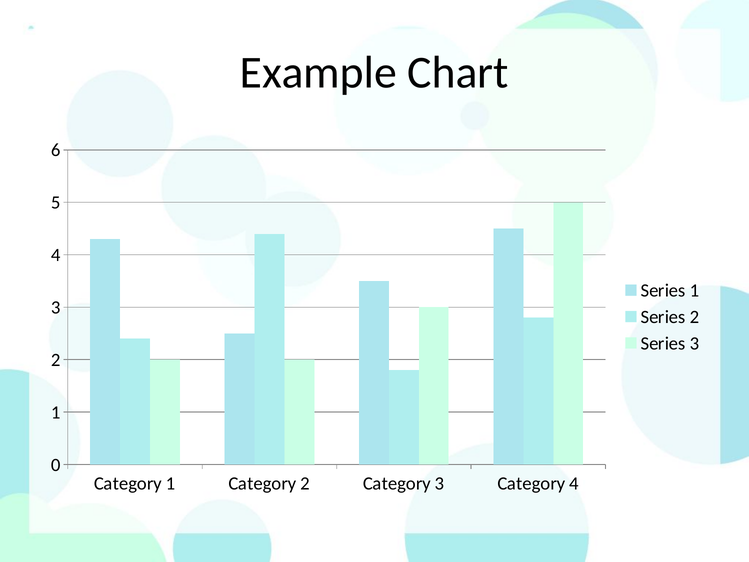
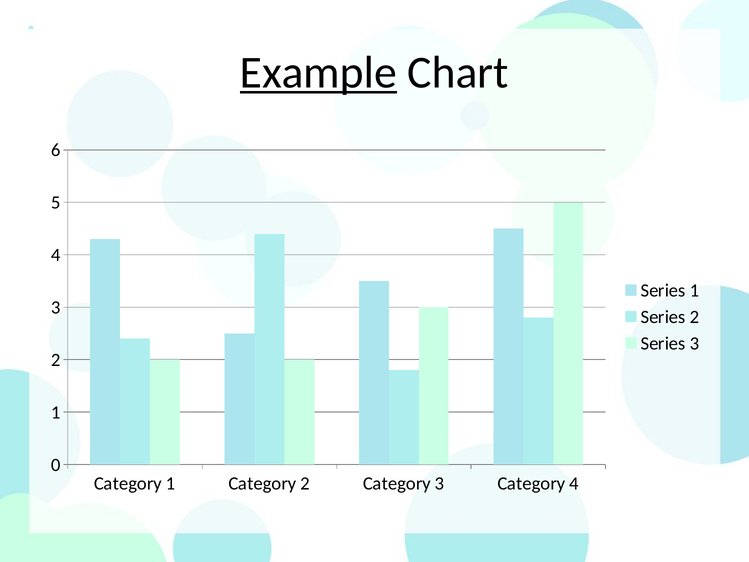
Example underline: none -> present
